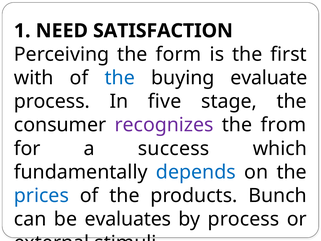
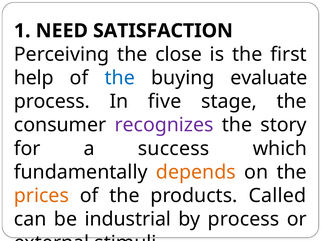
form: form -> close
with: with -> help
from: from -> story
depends colour: blue -> orange
prices colour: blue -> orange
Bunch: Bunch -> Called
evaluates: evaluates -> industrial
